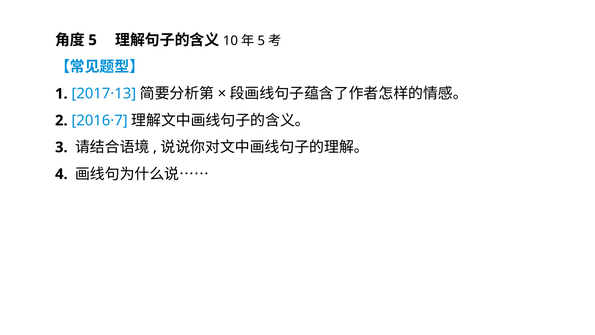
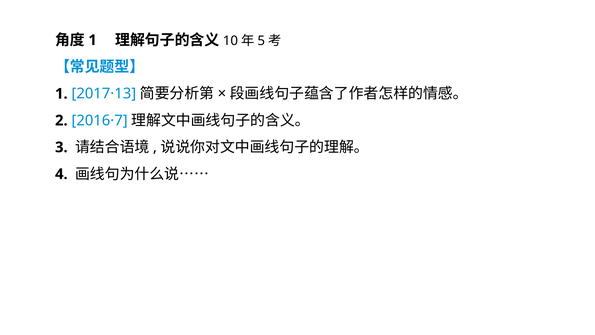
5 at (93, 40): 5 -> 1
